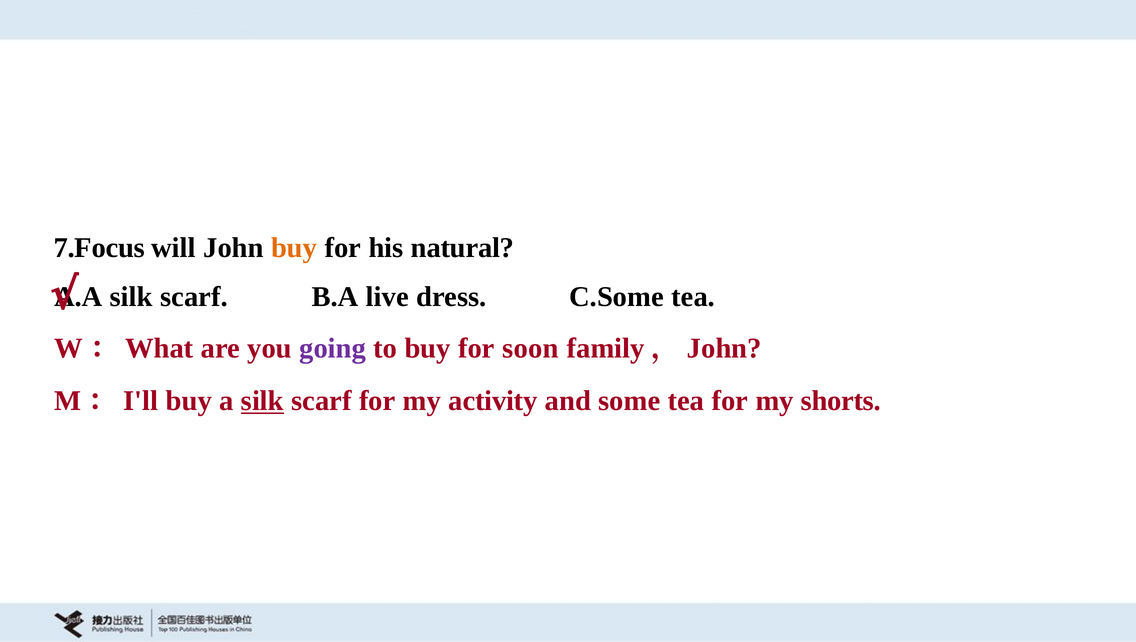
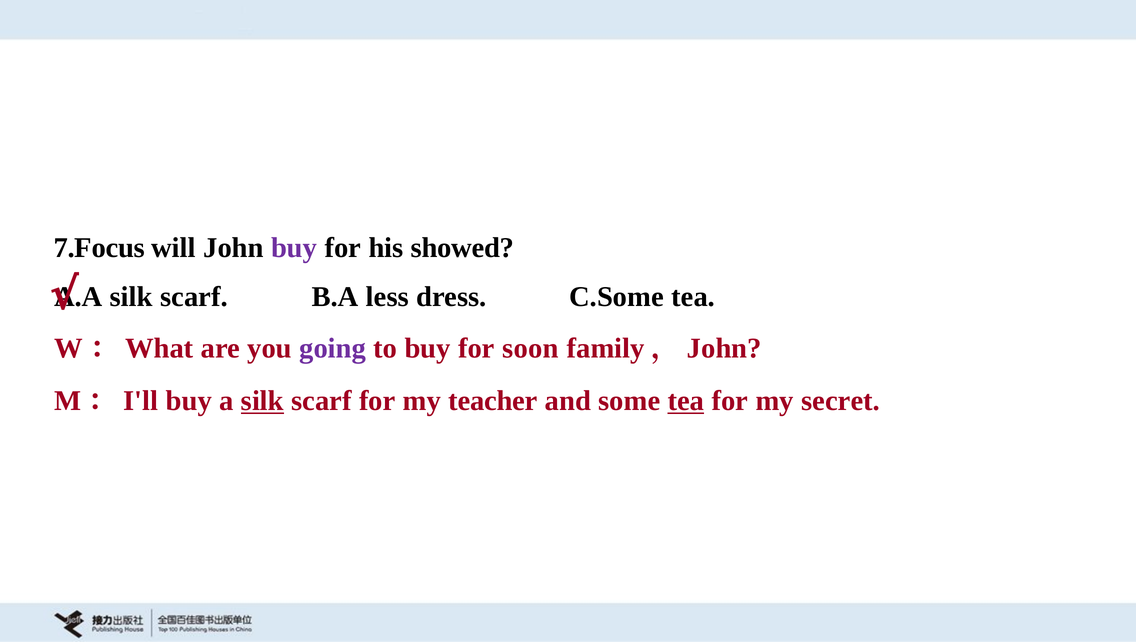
buy at (294, 248) colour: orange -> purple
natural: natural -> showed
live: live -> less
activity: activity -> teacher
tea at (686, 401) underline: none -> present
shorts: shorts -> secret
